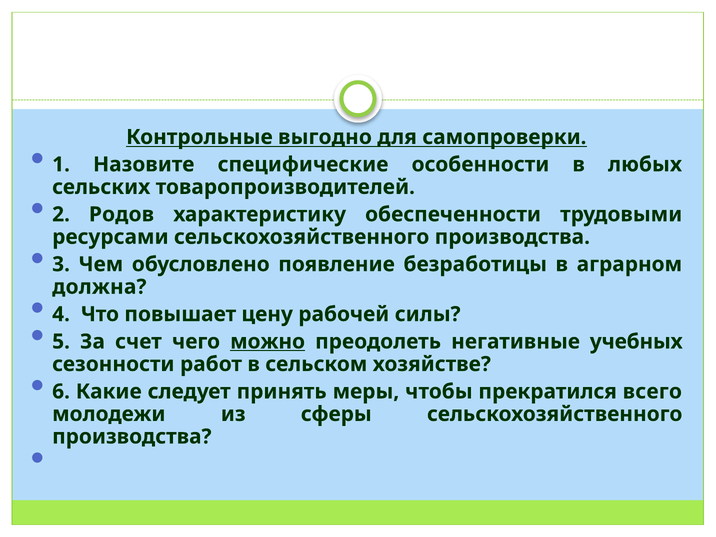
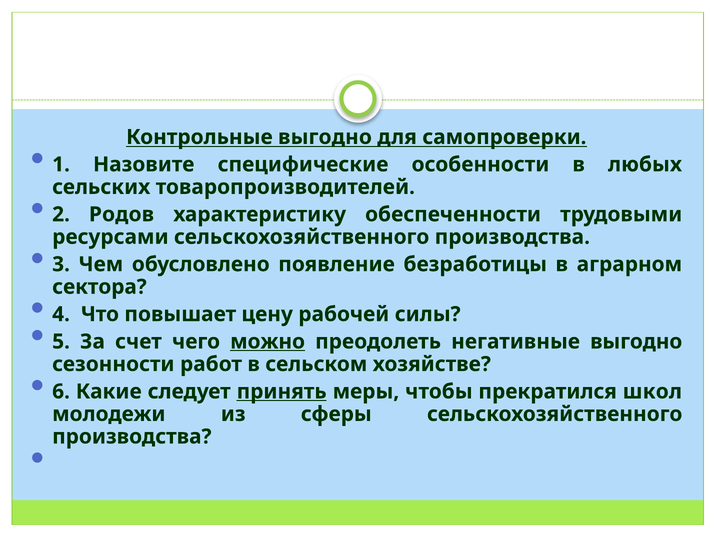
должна: должна -> сектора
негативные учебных: учебных -> выгодно
принять underline: none -> present
всего: всего -> школ
